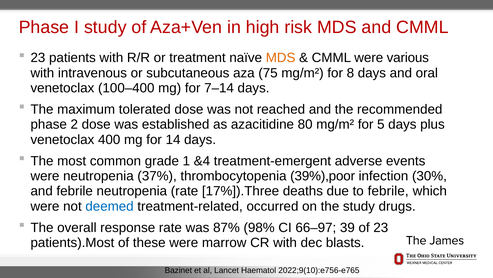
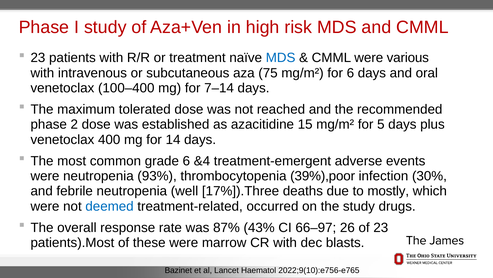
MDS at (281, 58) colour: orange -> blue
for 8: 8 -> 6
80: 80 -> 15
grade 1: 1 -> 6
37%: 37% -> 93%
neutropenia rate: rate -> well
to febrile: febrile -> mostly
98%: 98% -> 43%
39: 39 -> 26
